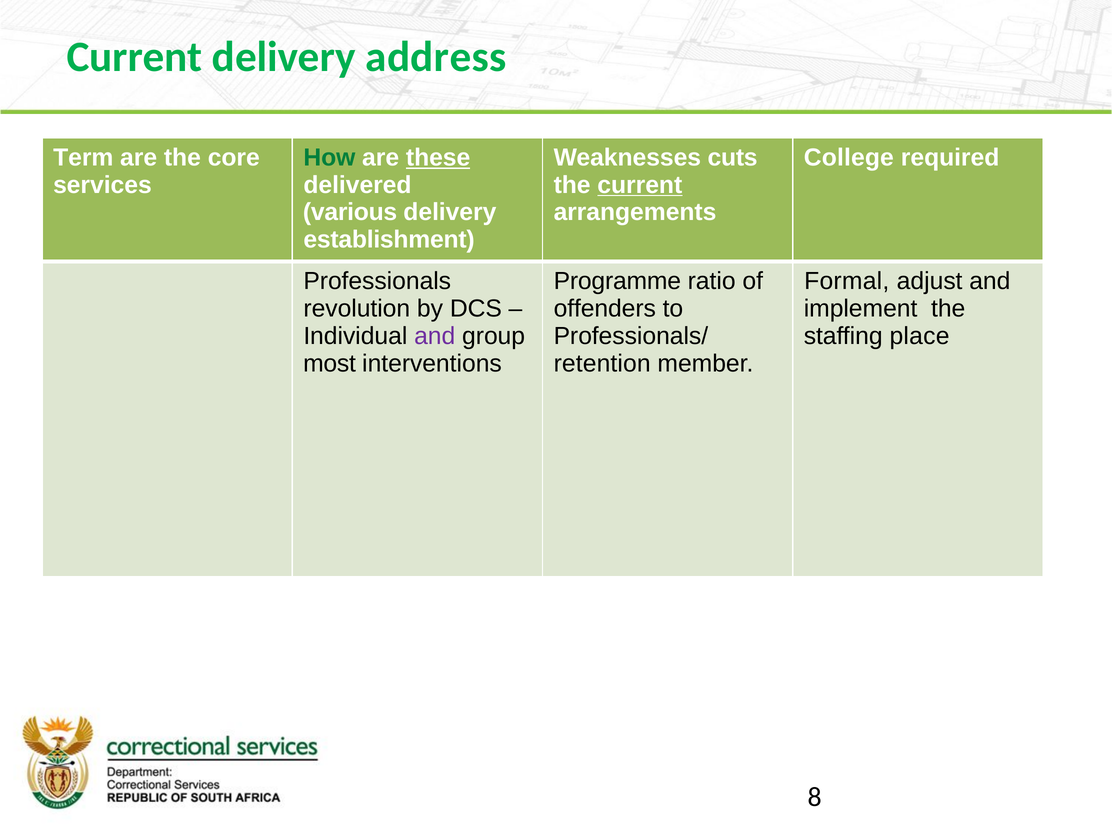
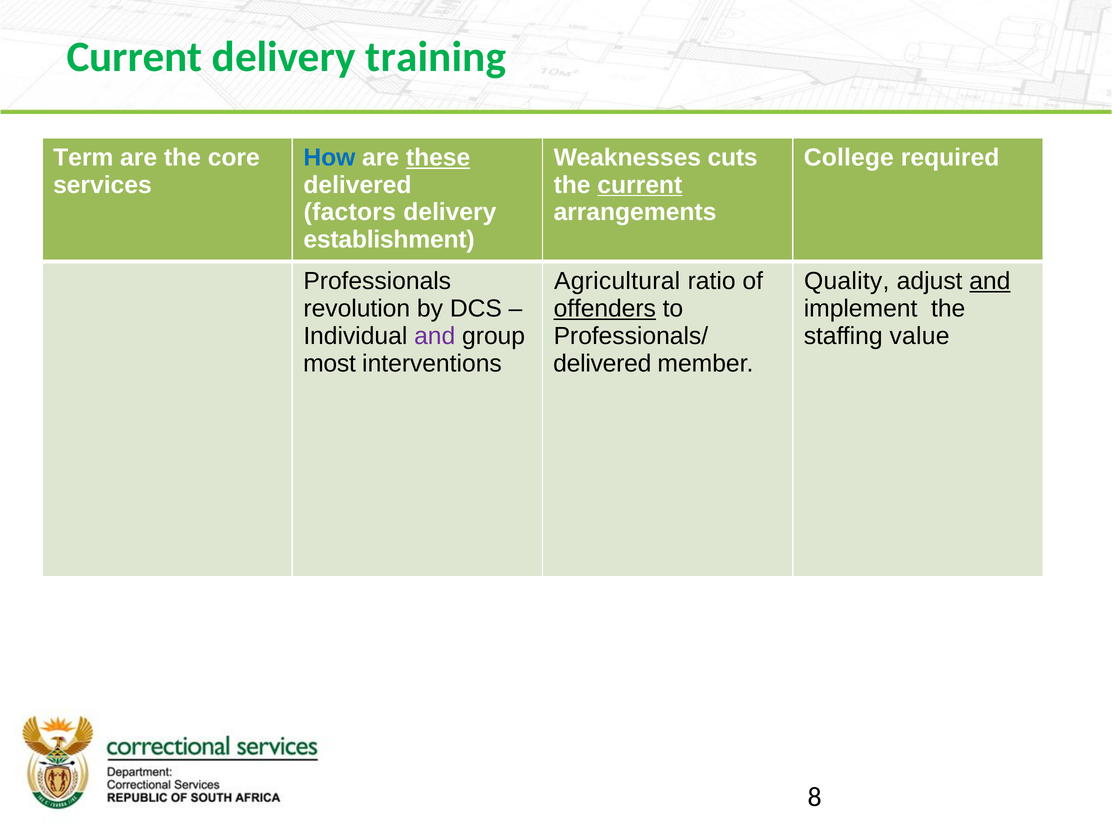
address: address -> training
How colour: green -> blue
various: various -> factors
Programme: Programme -> Agricultural
Formal: Formal -> Quality
and at (990, 281) underline: none -> present
offenders underline: none -> present
place: place -> value
retention at (602, 363): retention -> delivered
